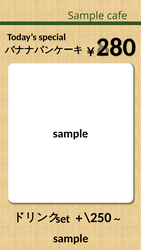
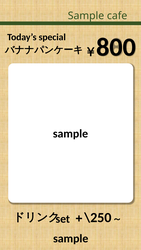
280: 280 -> 800
